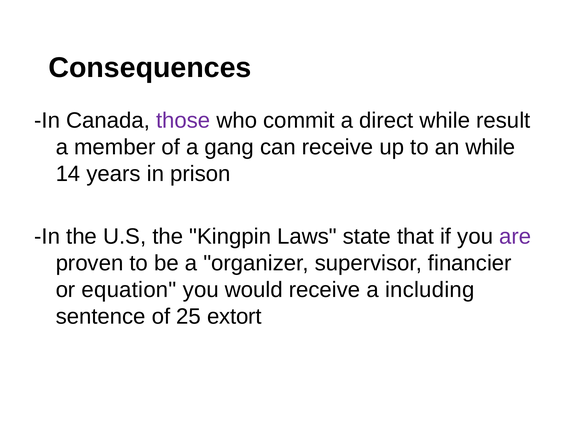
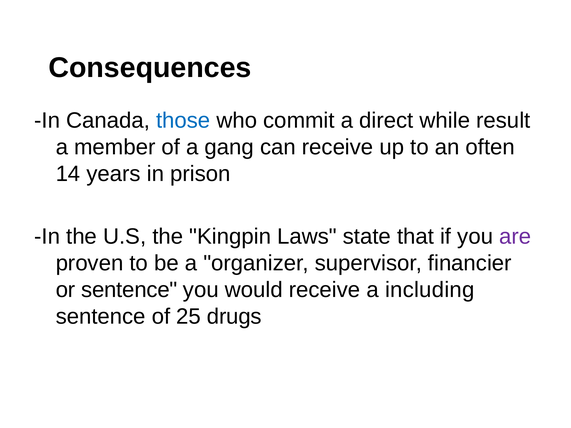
those colour: purple -> blue
an while: while -> often
or equation: equation -> sentence
extort: extort -> drugs
